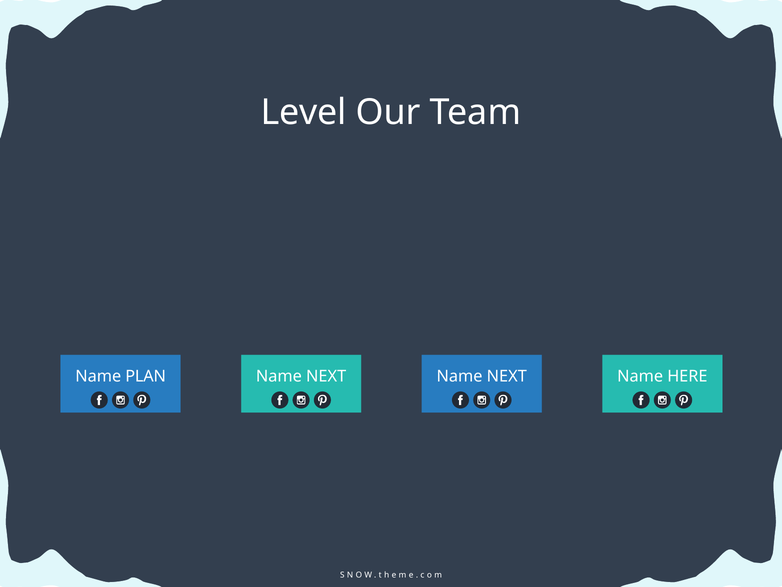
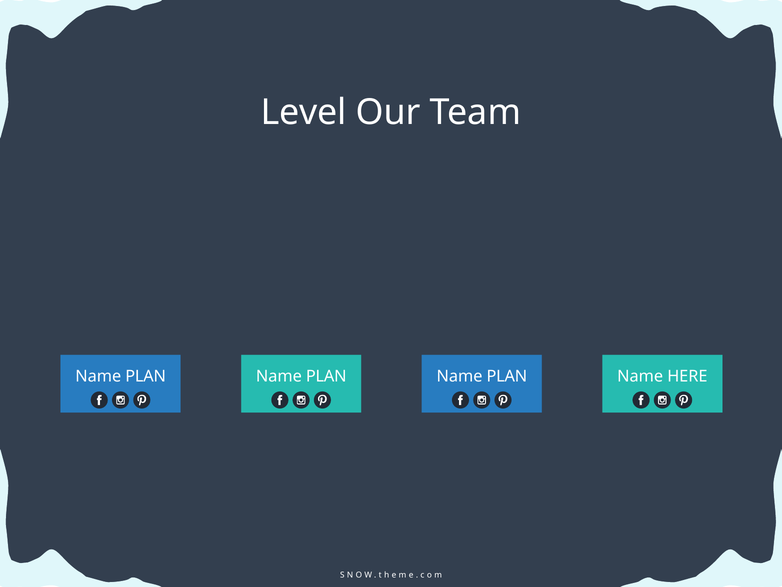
NEXT at (326, 376): NEXT -> PLAN
NEXT at (507, 376): NEXT -> PLAN
